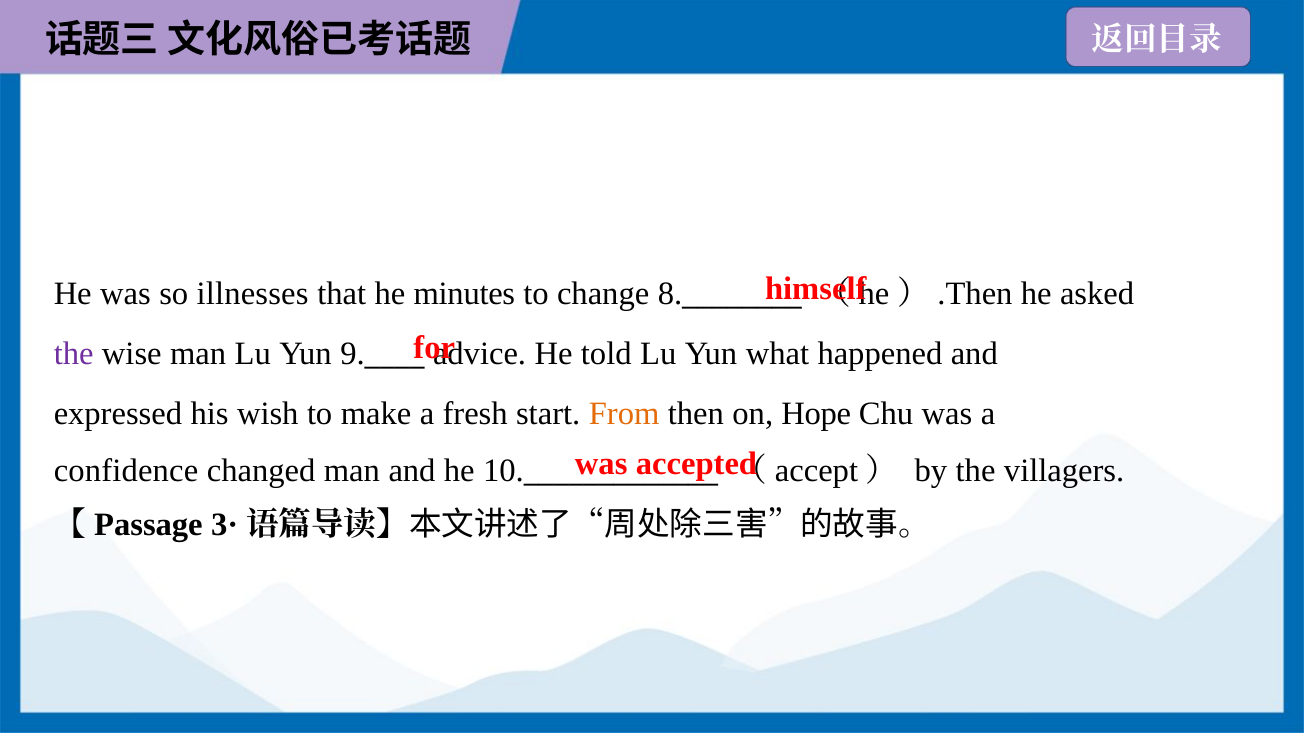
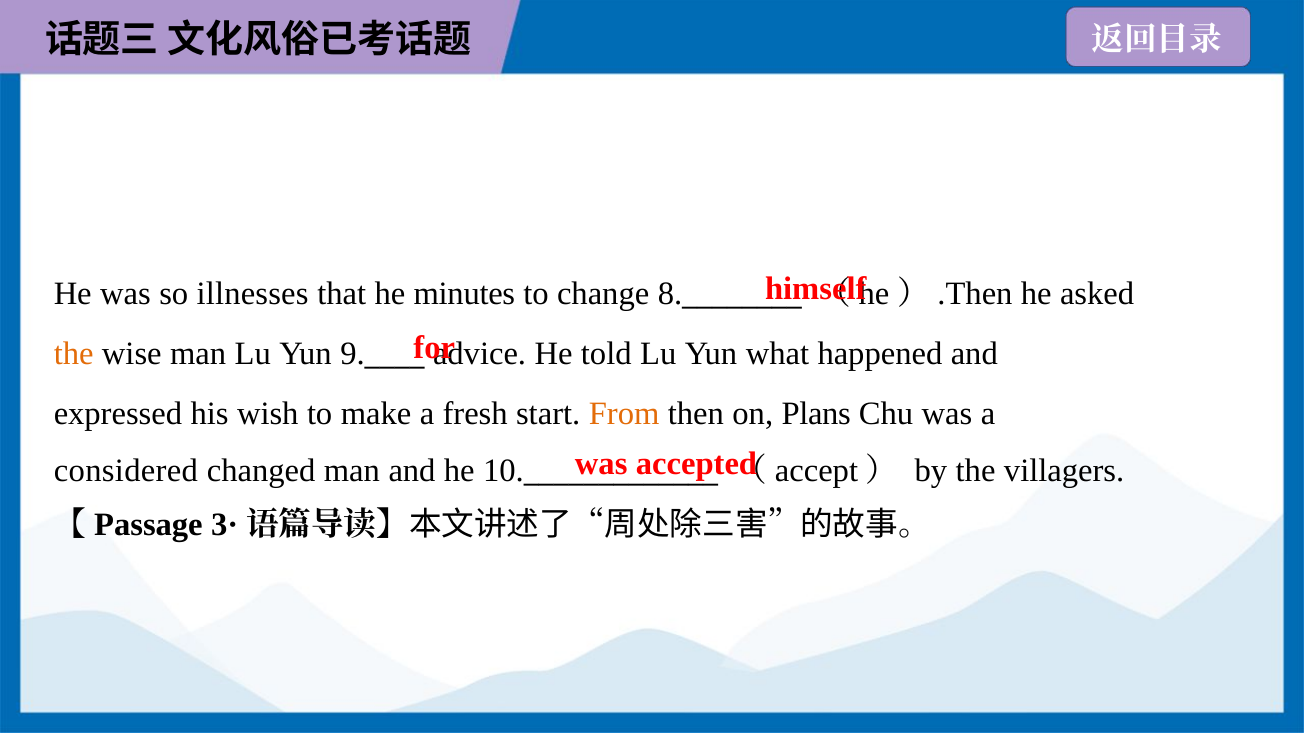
the at (74, 354) colour: purple -> orange
Hope: Hope -> Plans
confidence: confidence -> considered
